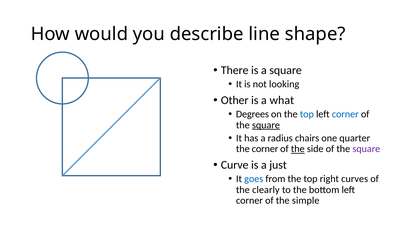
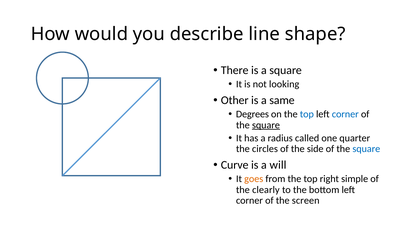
what: what -> same
chairs: chairs -> called
the corner: corner -> circles
the at (298, 149) underline: present -> none
square at (366, 149) colour: purple -> blue
just: just -> will
goes colour: blue -> orange
curves: curves -> simple
simple: simple -> screen
